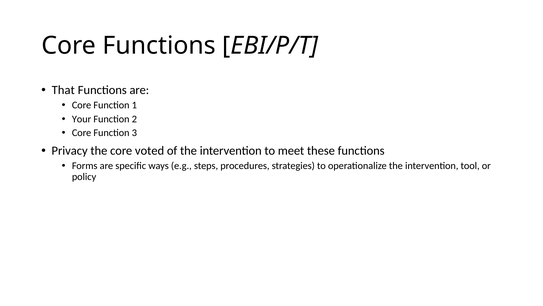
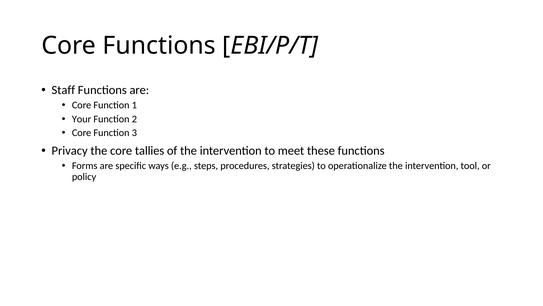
That: That -> Staff
voted: voted -> tallies
